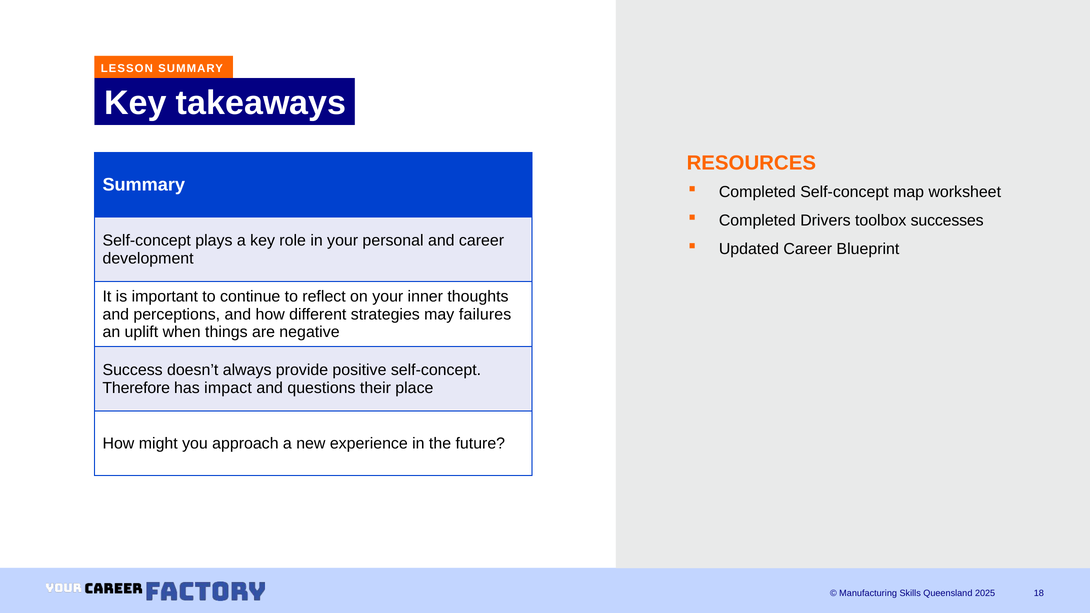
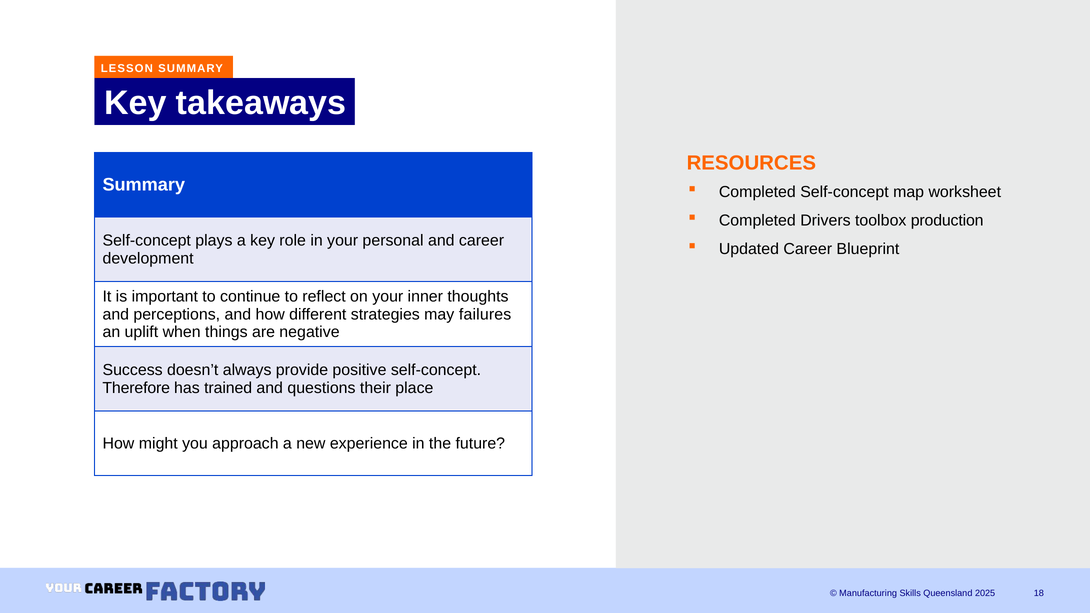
successes: successes -> production
impact: impact -> trained
